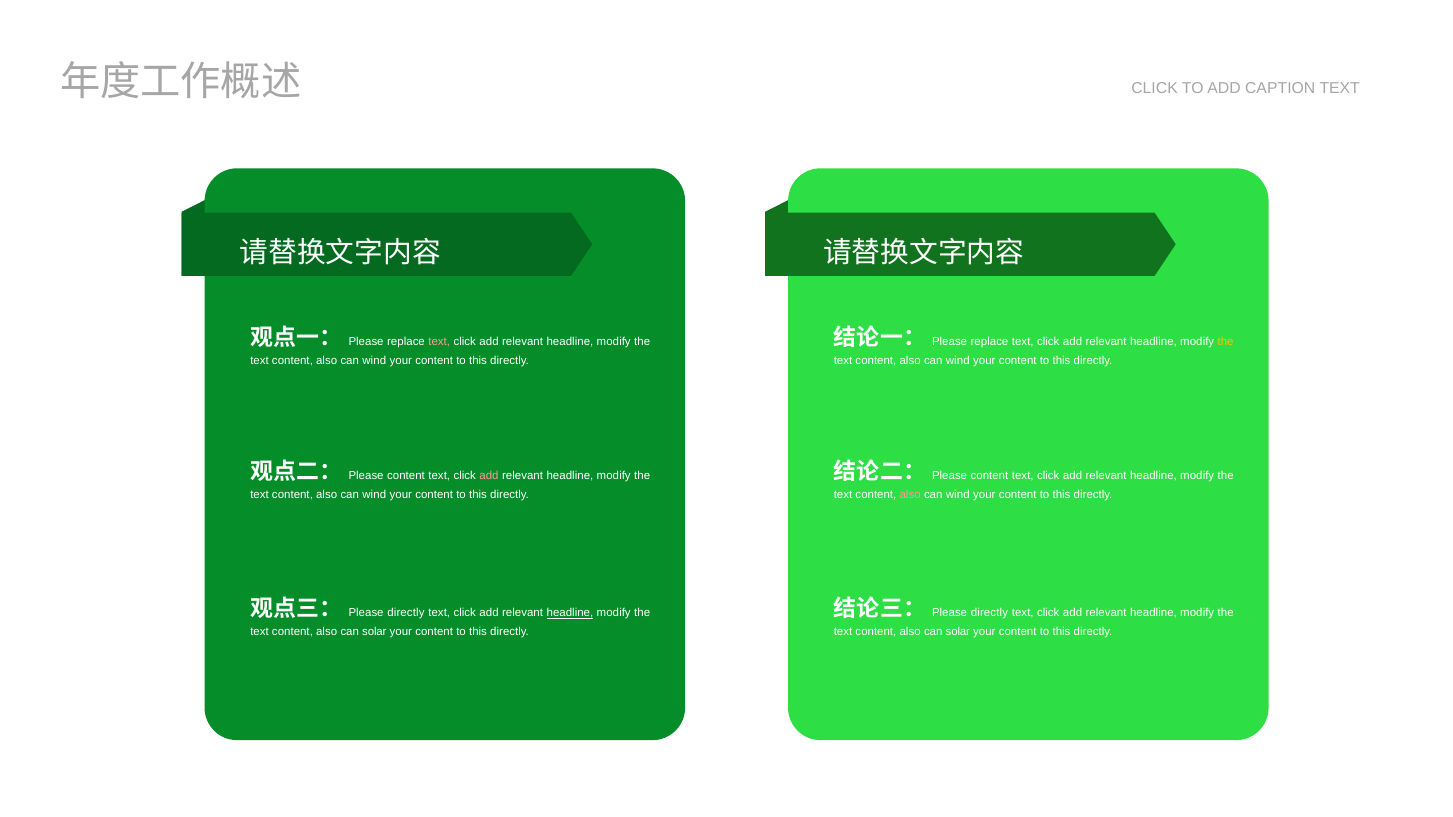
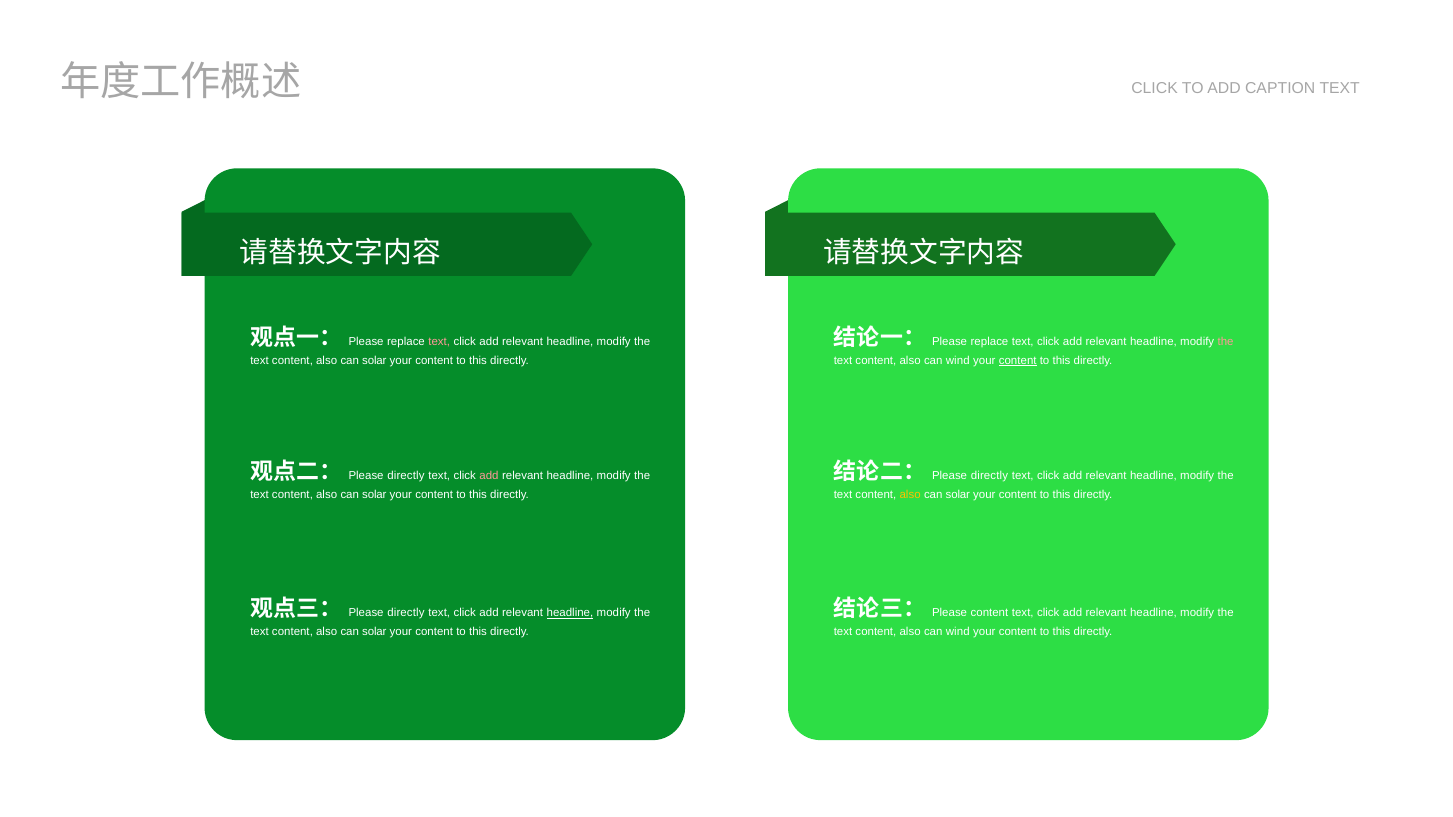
the at (1226, 342) colour: yellow -> pink
wind at (374, 361): wind -> solar
content at (1018, 361) underline: none -> present
content at (406, 476): content -> directly
content at (989, 476): content -> directly
wind at (374, 495): wind -> solar
also at (910, 495) colour: pink -> yellow
wind at (958, 495): wind -> solar
directly at (989, 613): directly -> content
solar at (958, 632): solar -> wind
